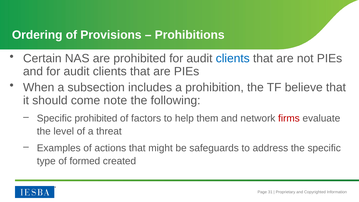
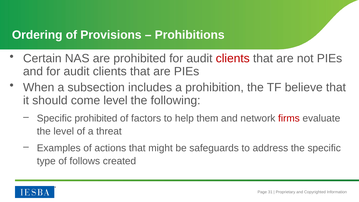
clients at (233, 59) colour: blue -> red
come note: note -> level
formed: formed -> follows
